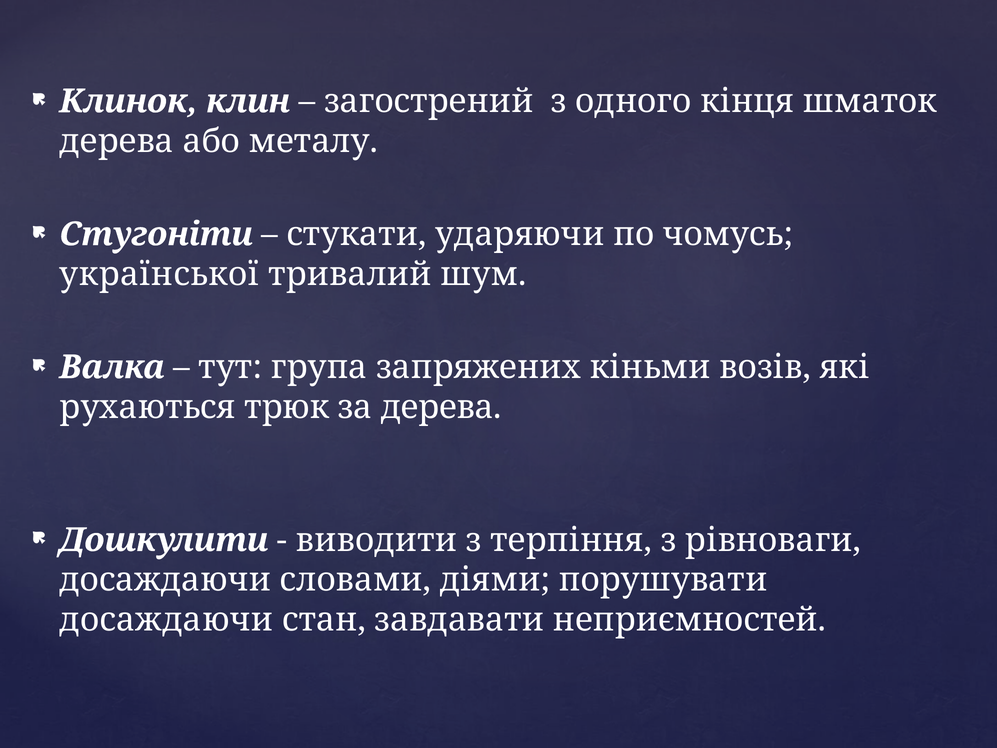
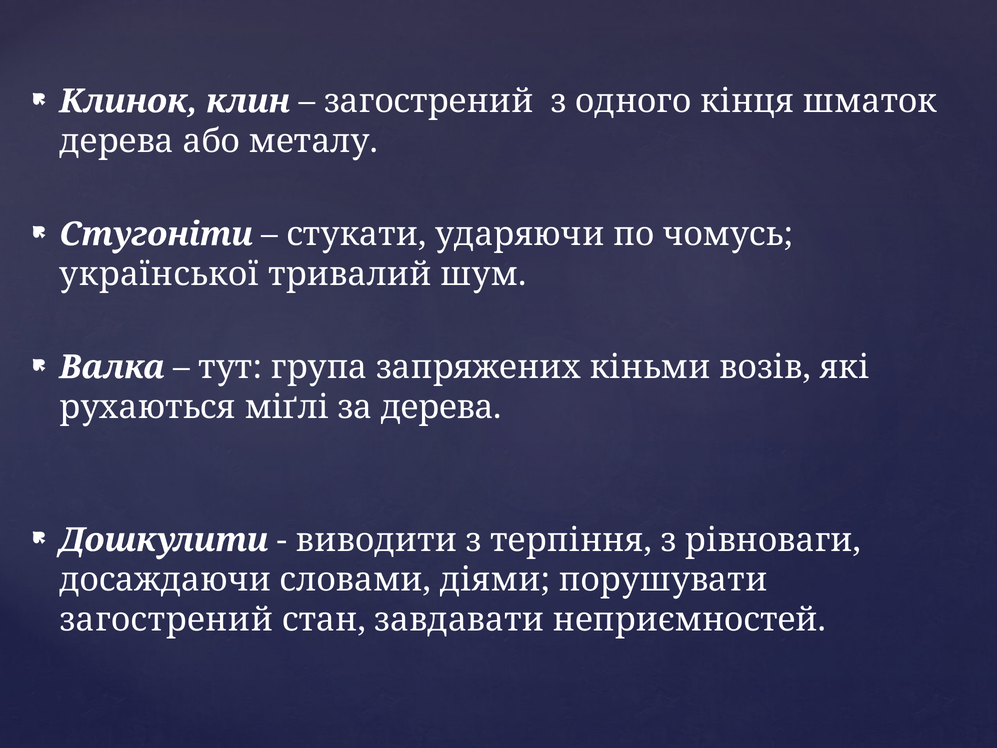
трюк: трюк -> міґлі
досаждаючи at (166, 620): досаждаючи -> загострений
